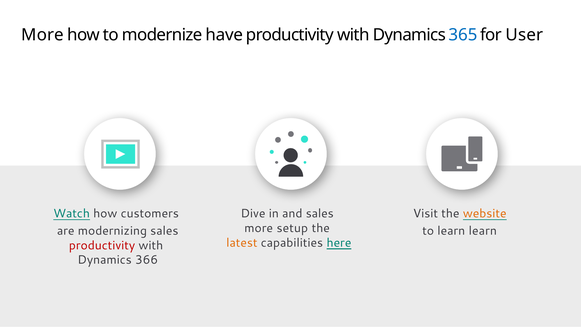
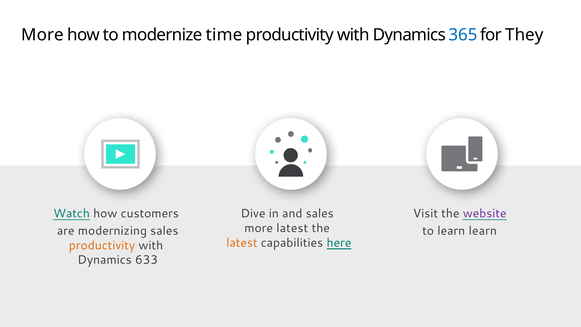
have: have -> time
User: User -> They
website colour: orange -> purple
more setup: setup -> latest
productivity at (102, 245) colour: red -> orange
366: 366 -> 633
